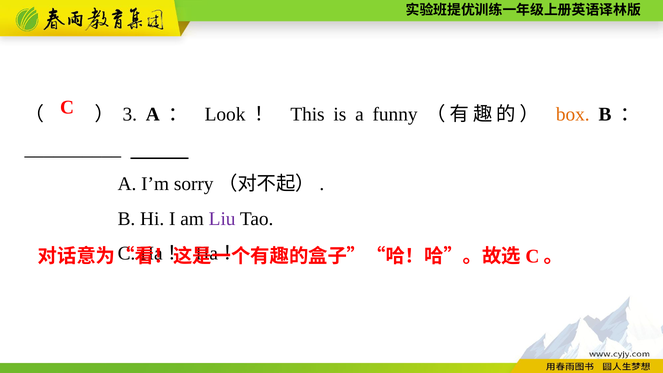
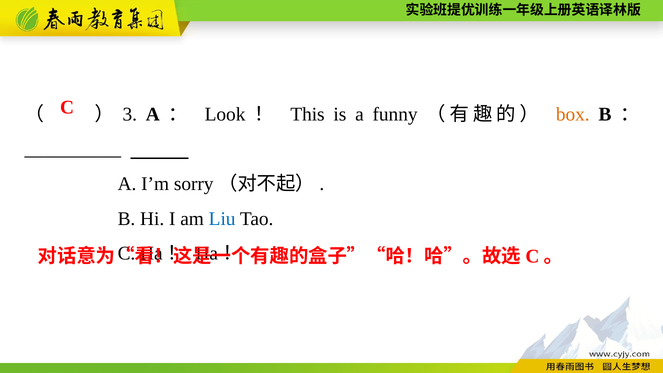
Liu colour: purple -> blue
